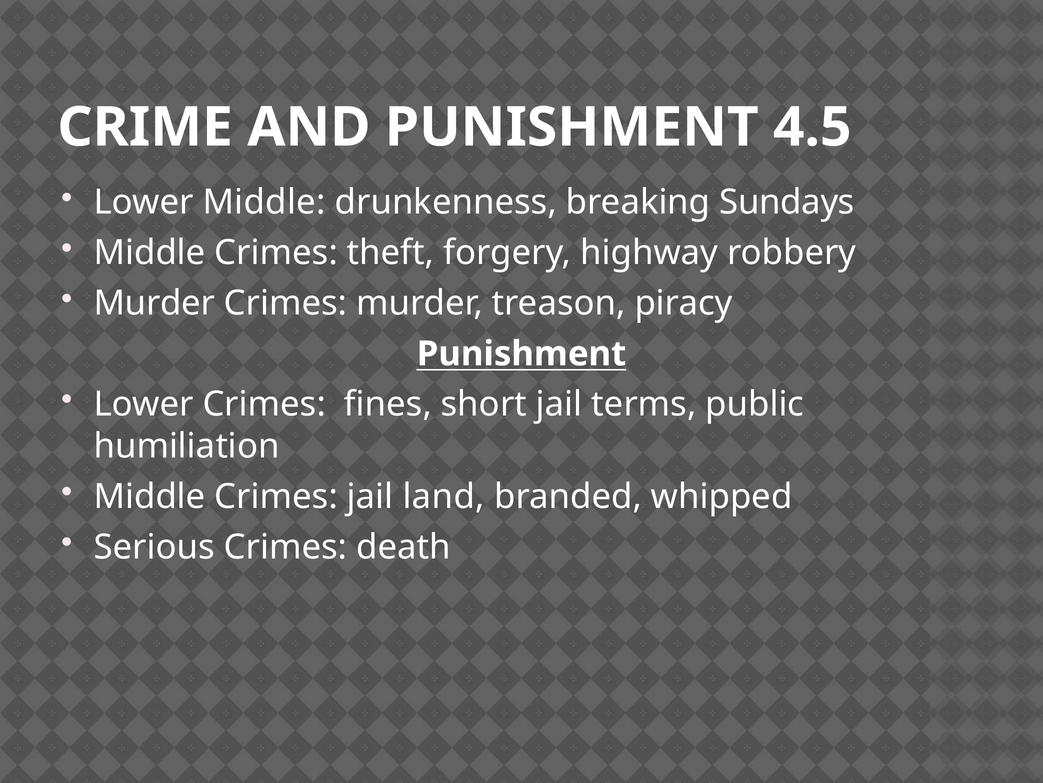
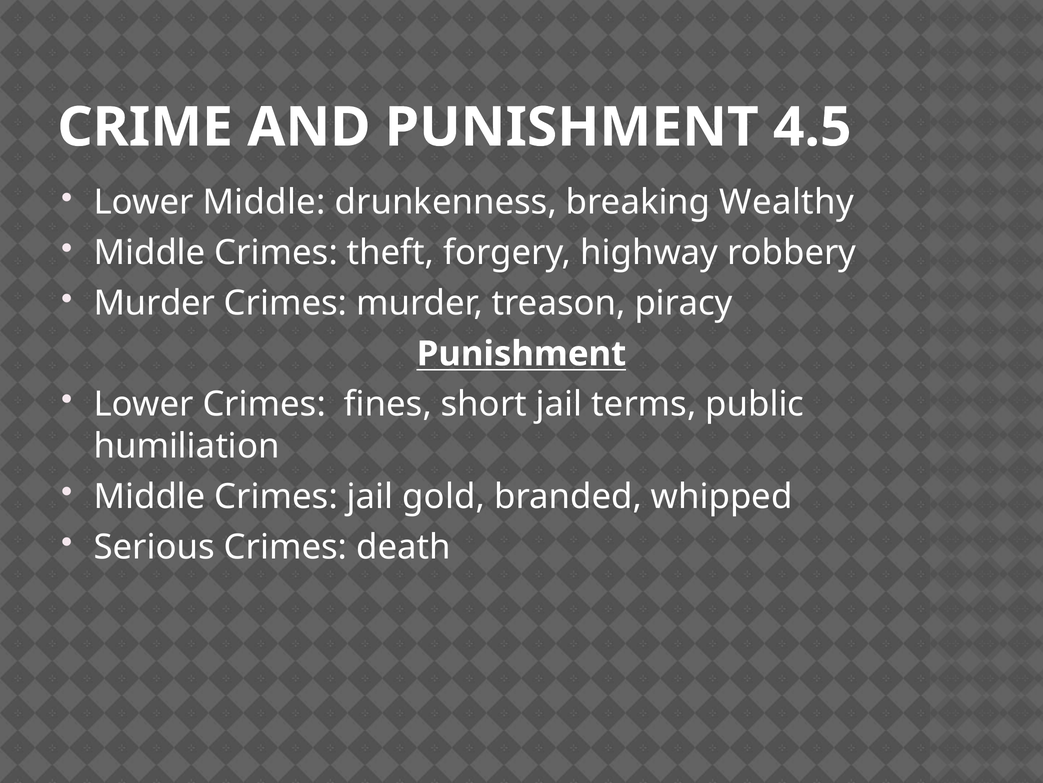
Sundays: Sundays -> Wealthy
land: land -> gold
